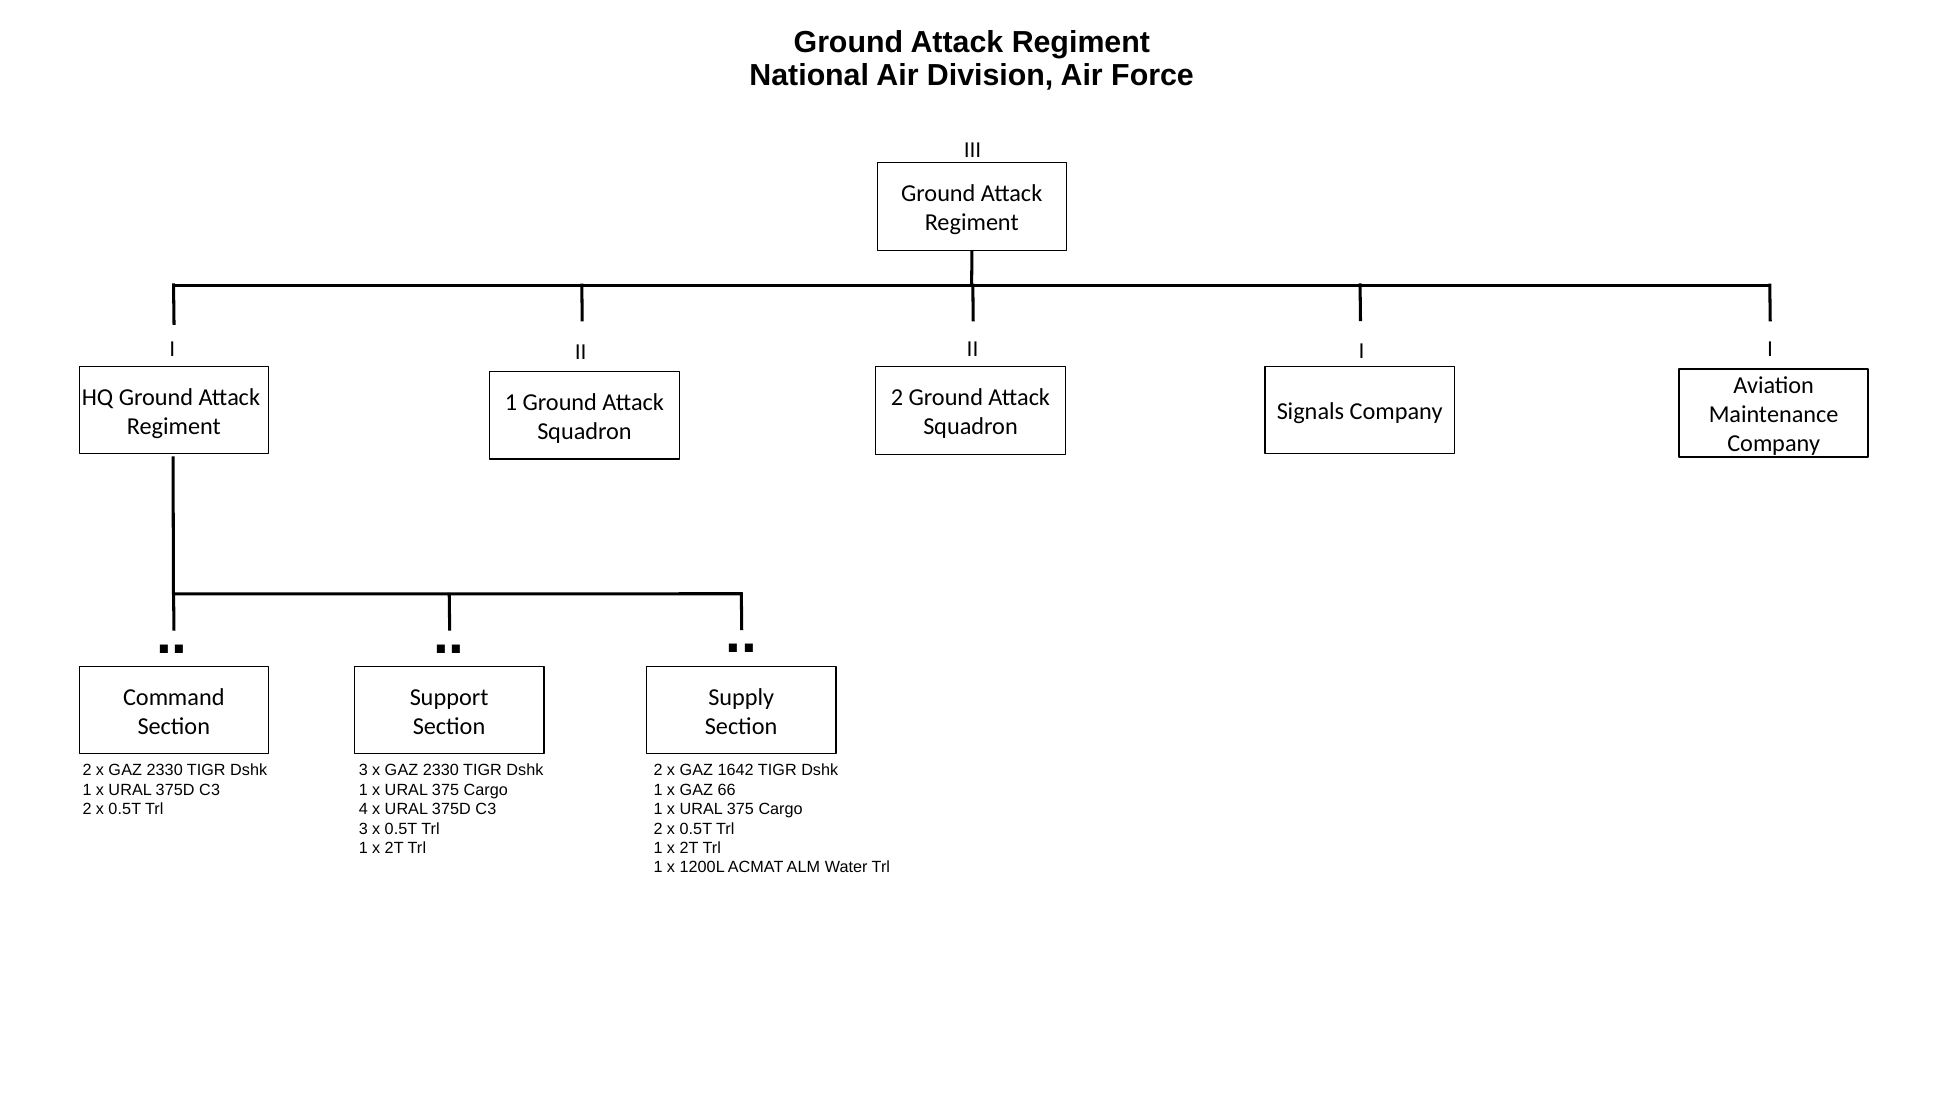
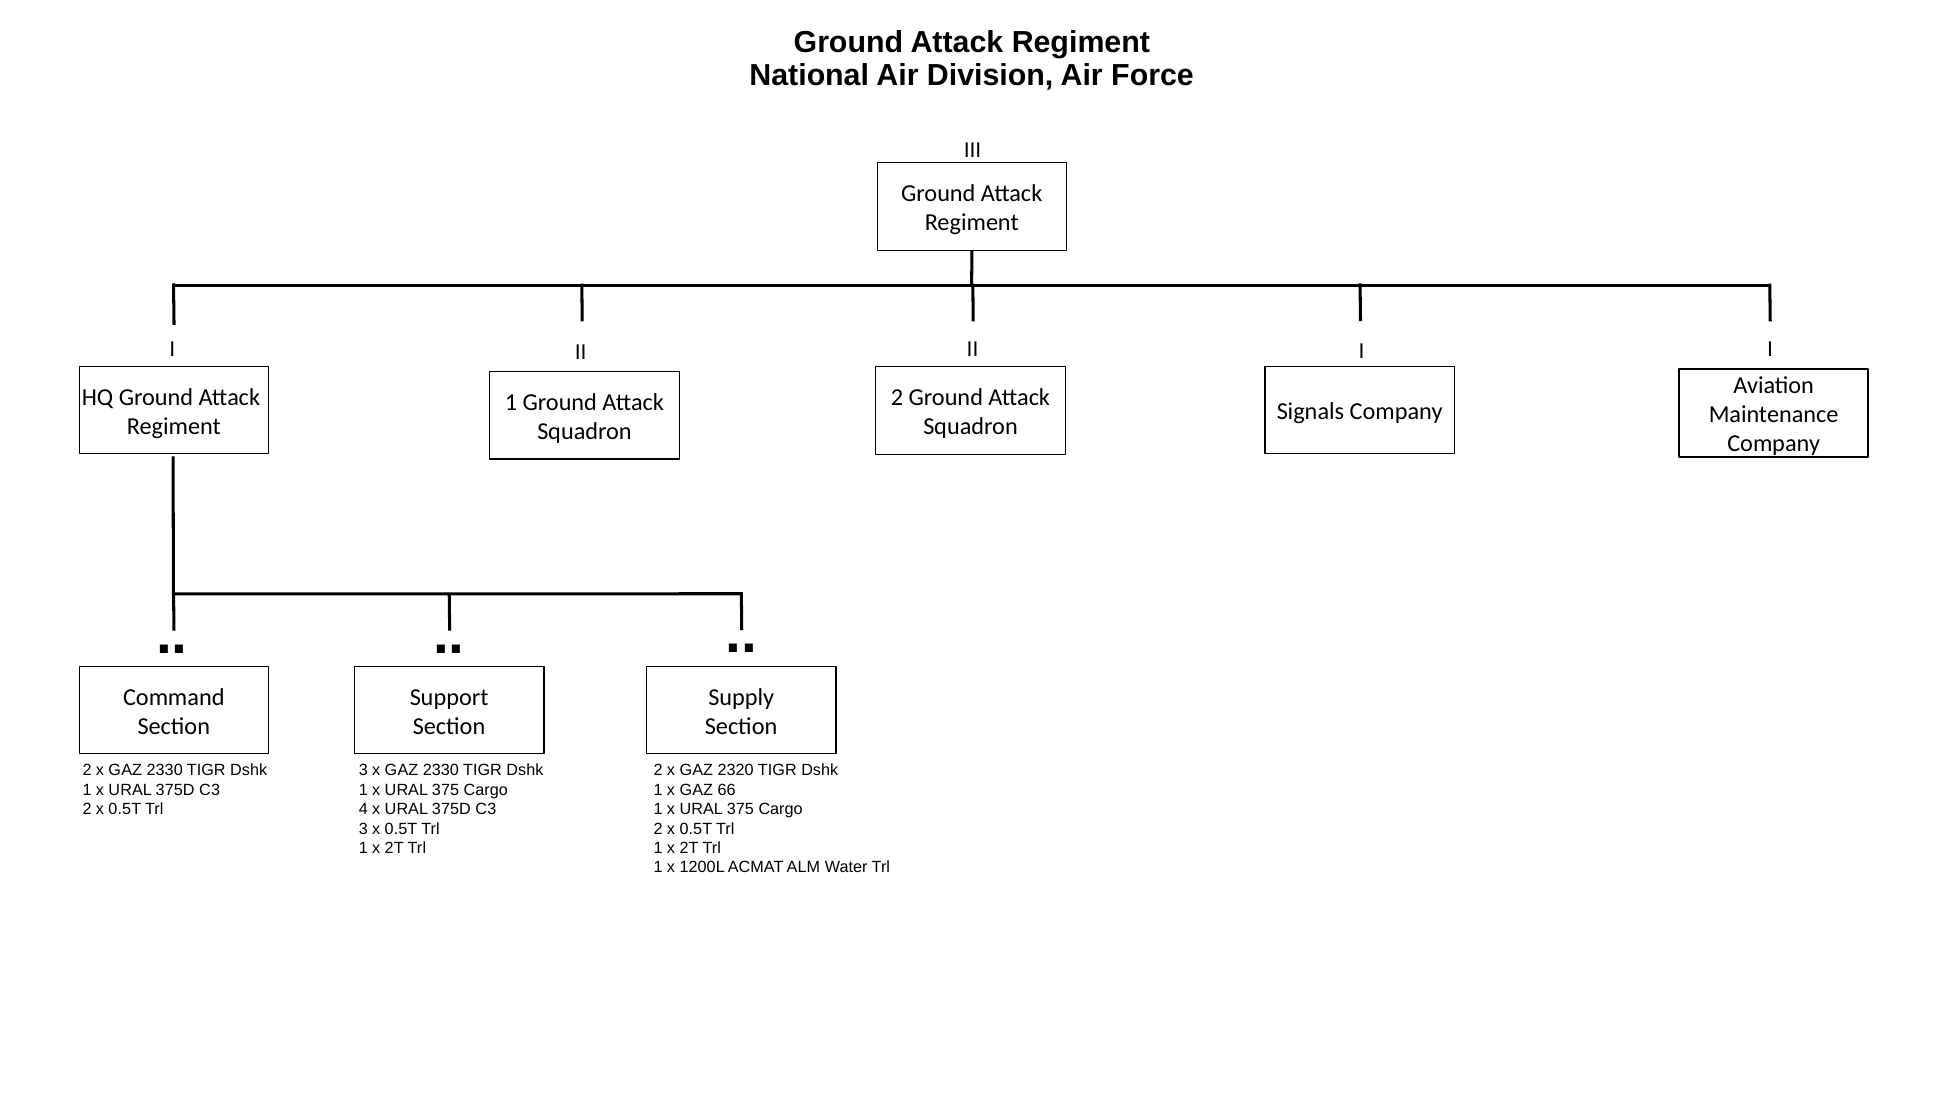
1642: 1642 -> 2320
